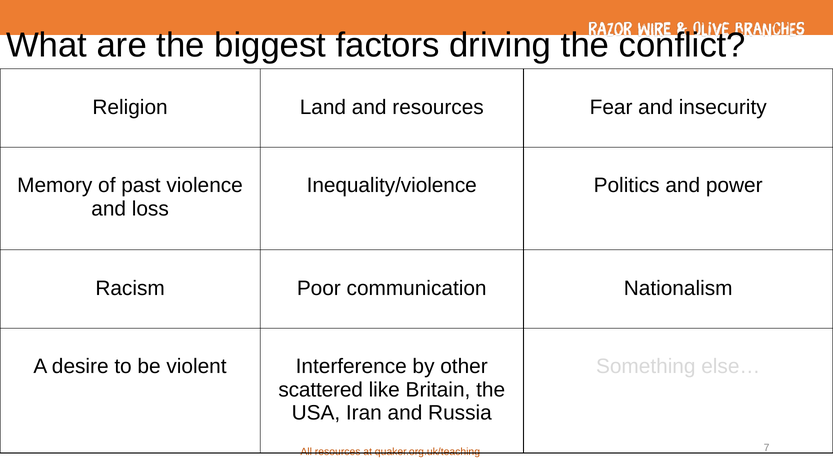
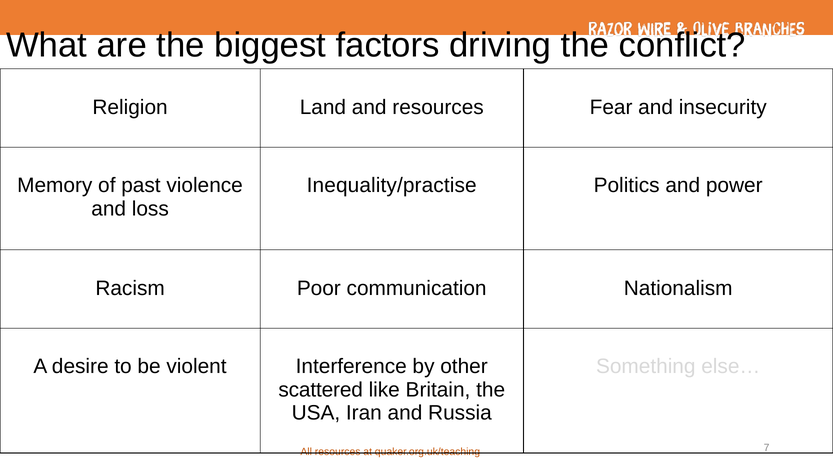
Inequality/violence: Inequality/violence -> Inequality/practise
